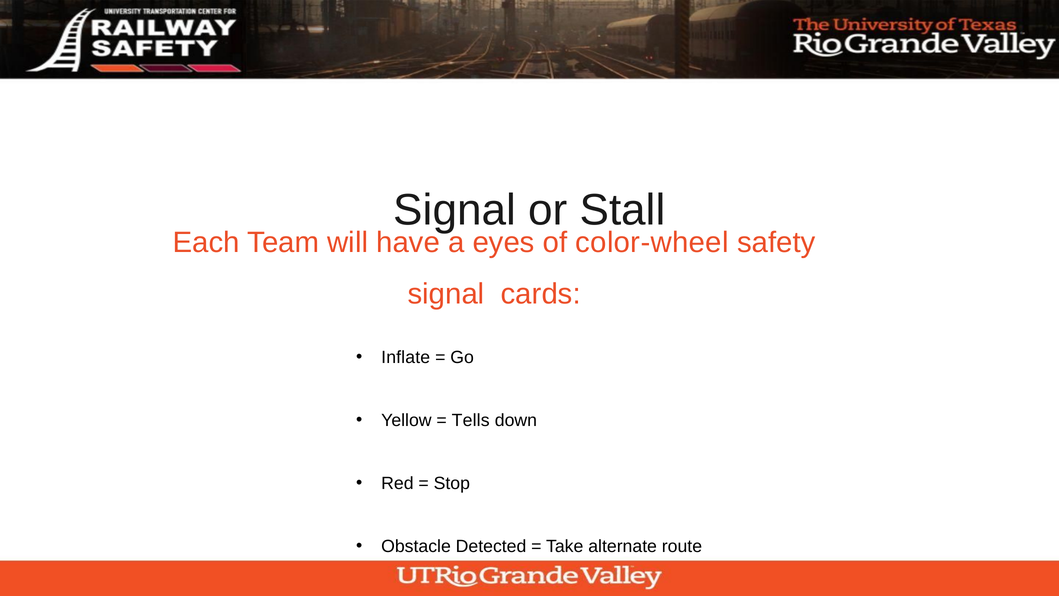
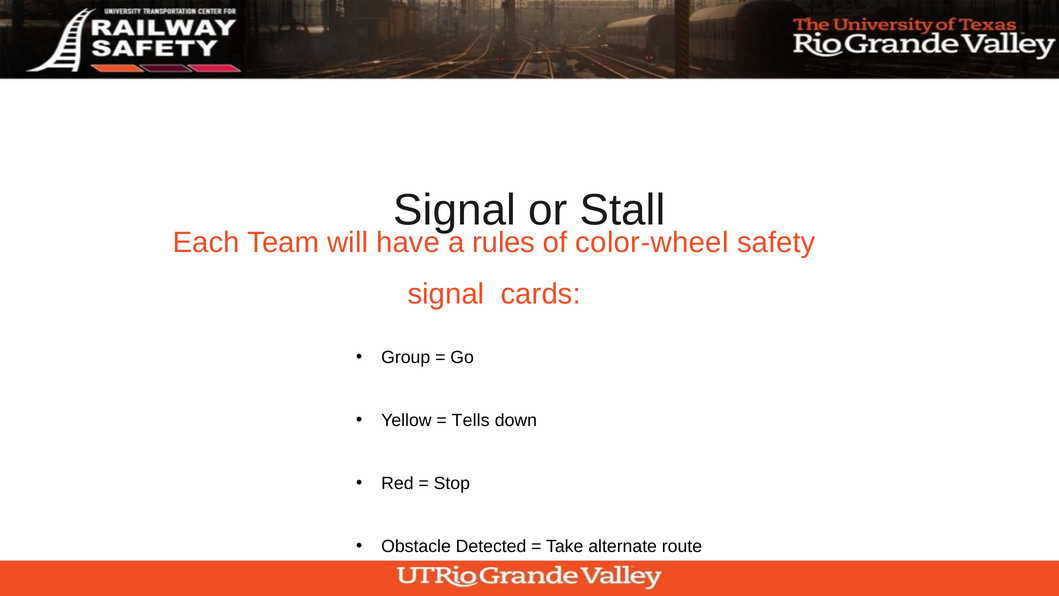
eyes: eyes -> rules
Inflate: Inflate -> Group
